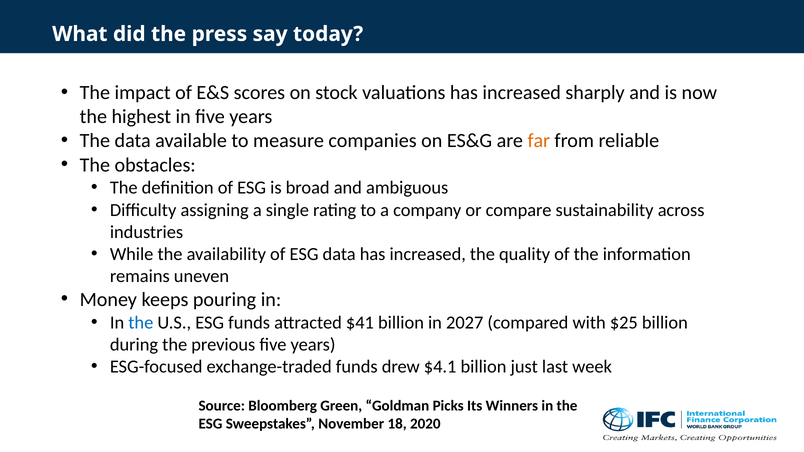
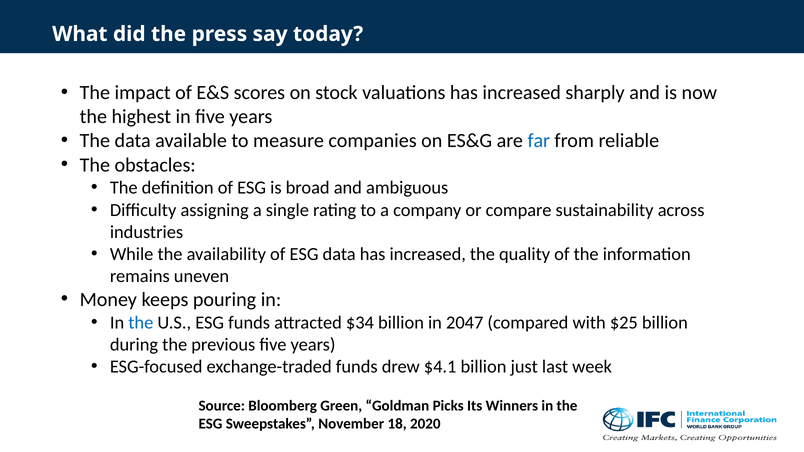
far colour: orange -> blue
$41: $41 -> $34
2027: 2027 -> 2047
